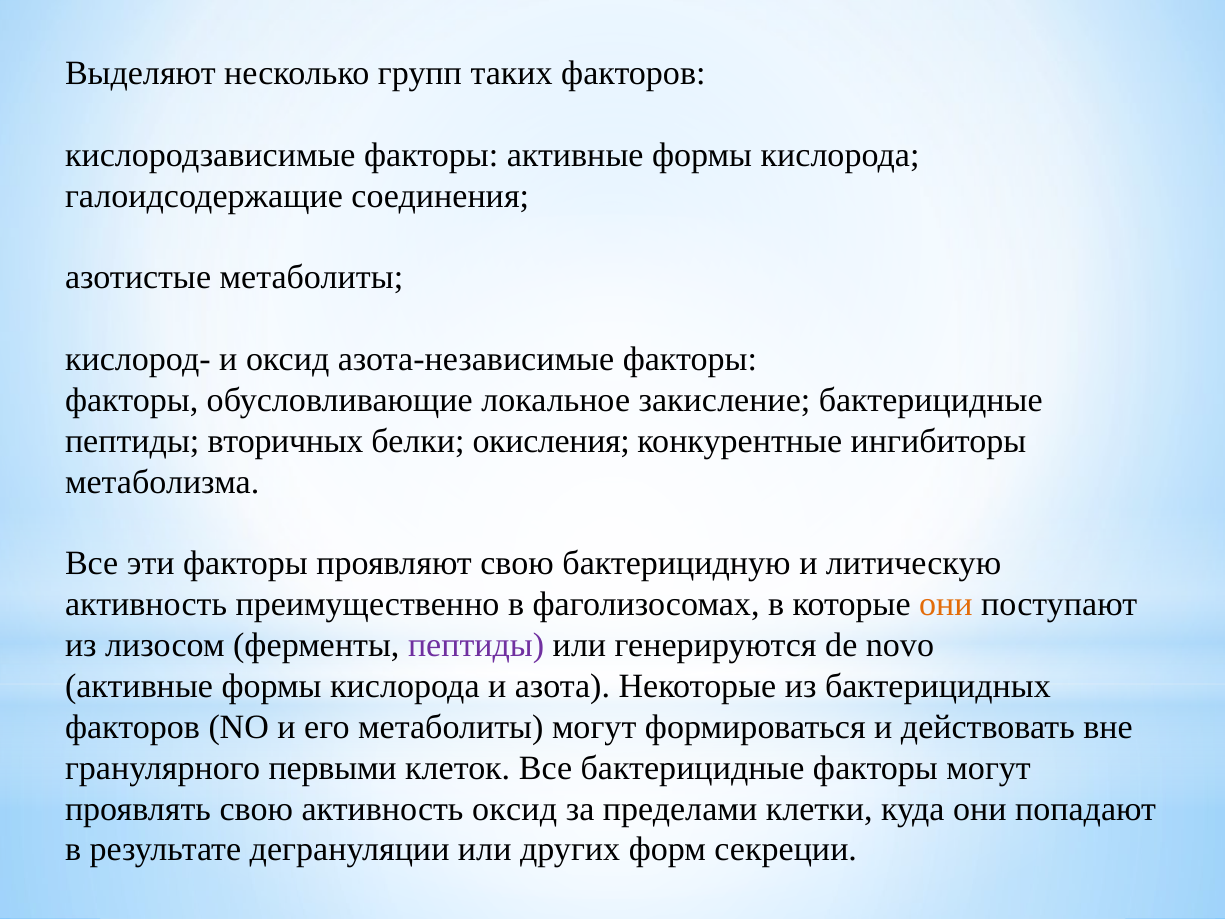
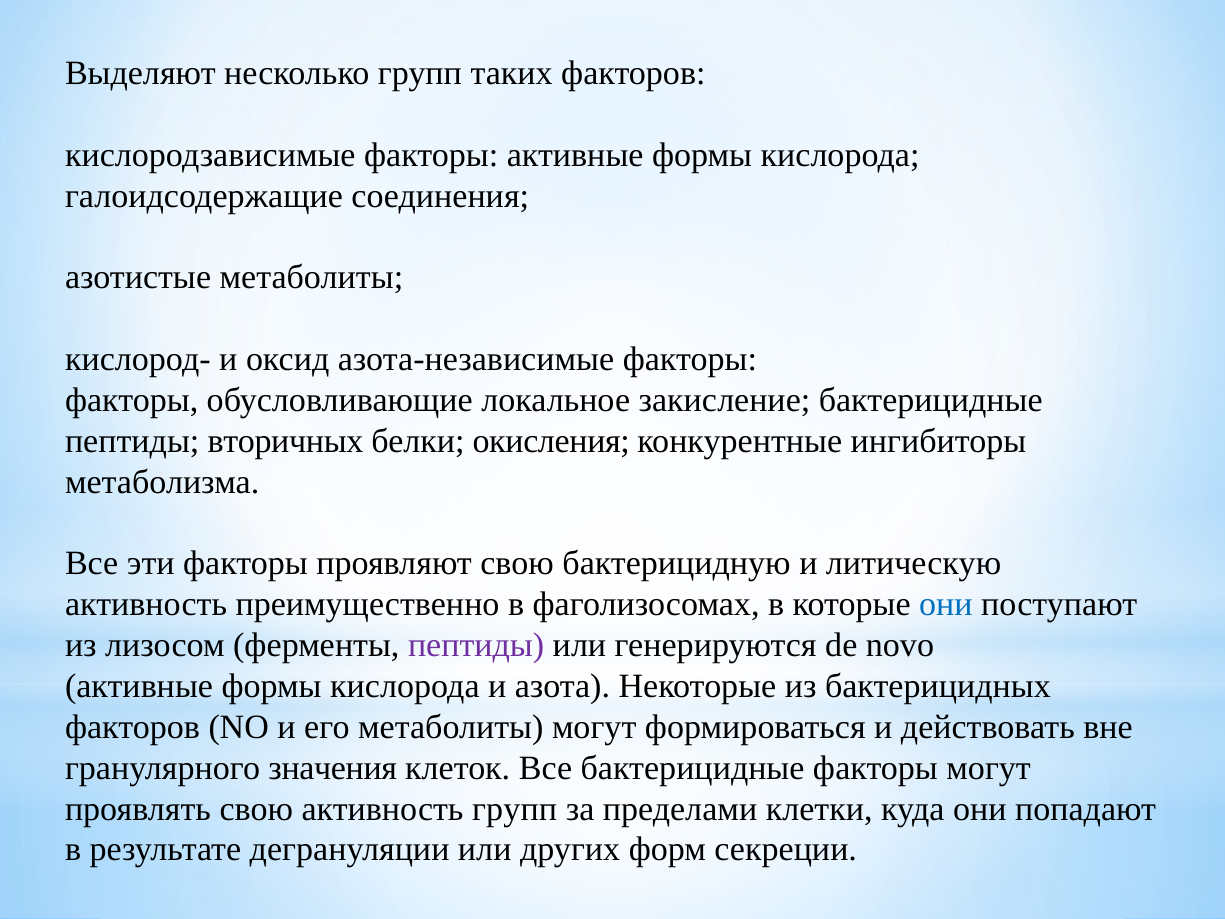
они at (946, 604) colour: orange -> blue
первыми: первыми -> значения
активность оксид: оксид -> групп
